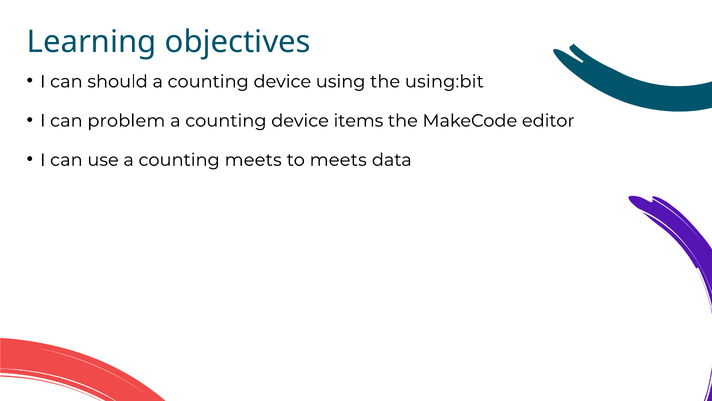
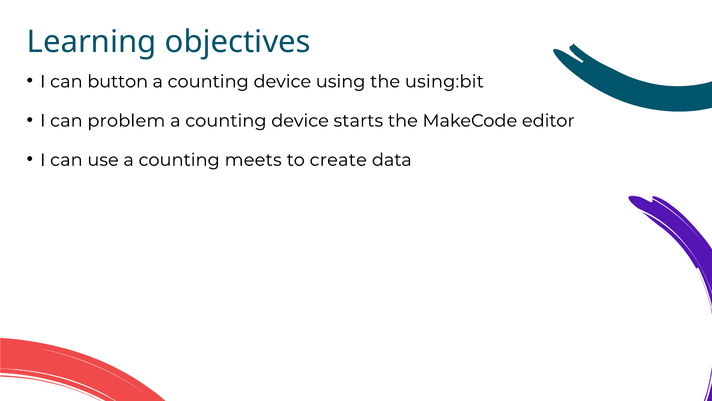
should: should -> button
items: items -> starts
to meets: meets -> create
